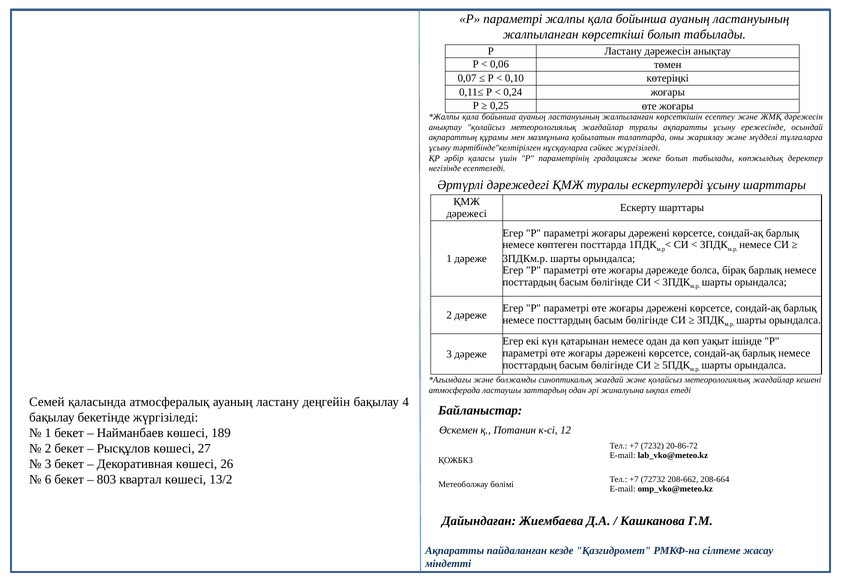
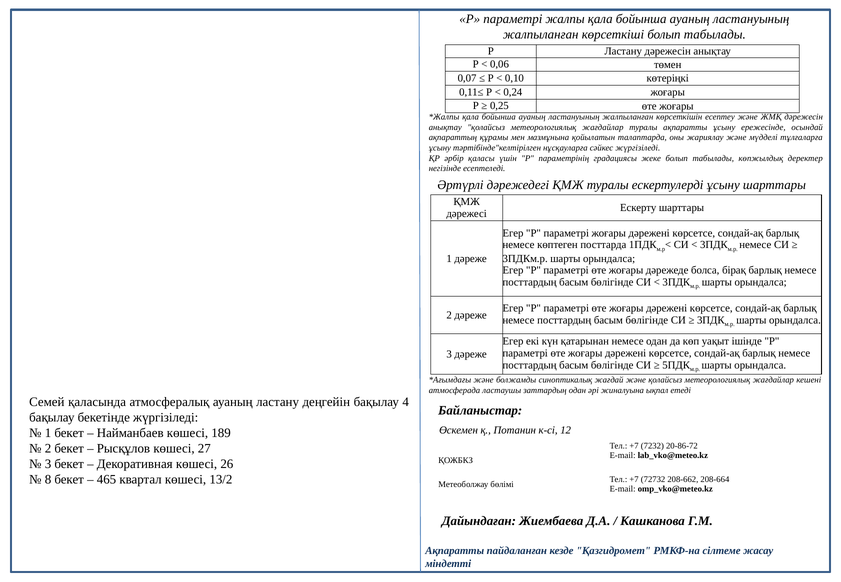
6: 6 -> 8
803: 803 -> 465
